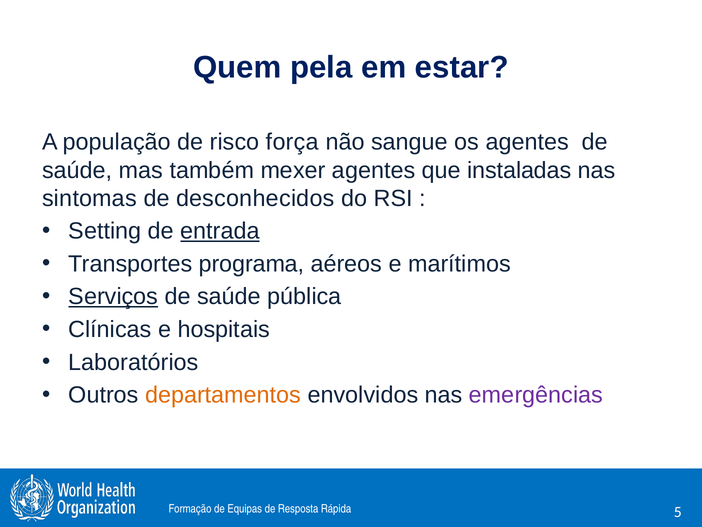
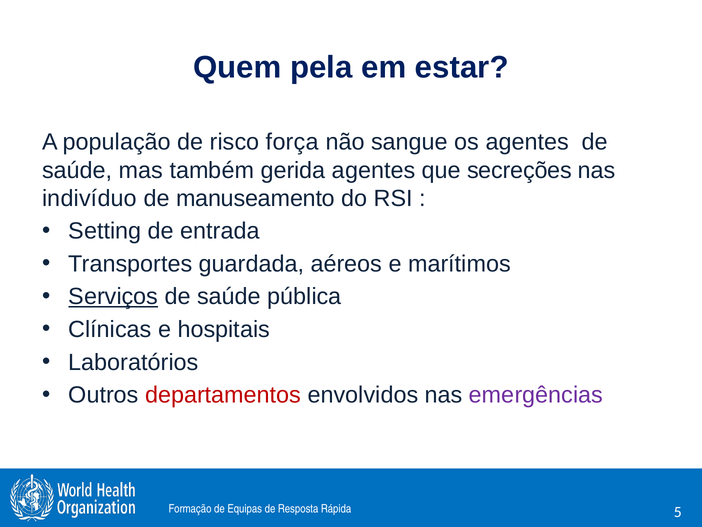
mexer: mexer -> gerida
instaladas: instaladas -> secreções
sintomas: sintomas -> indivíduo
desconhecidos: desconhecidos -> manuseamento
entrada underline: present -> none
programa: programa -> guardada
departamentos colour: orange -> red
